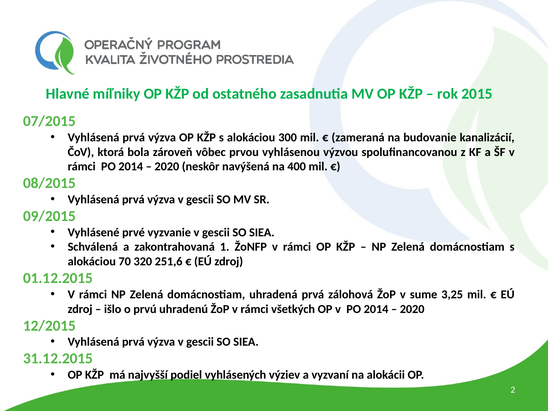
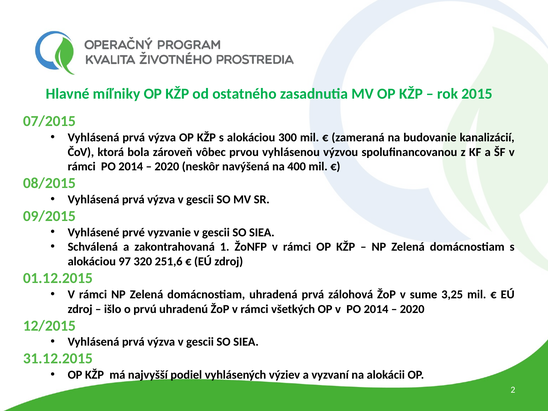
70: 70 -> 97
